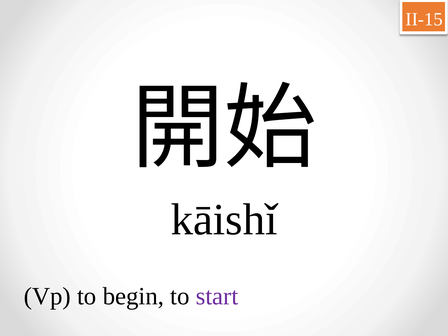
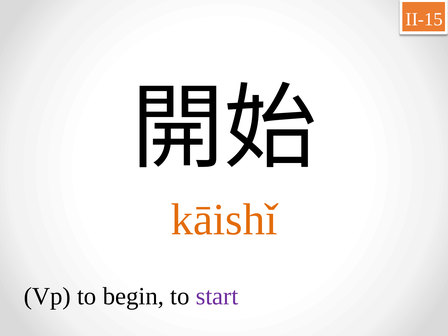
kāishǐ colour: black -> orange
